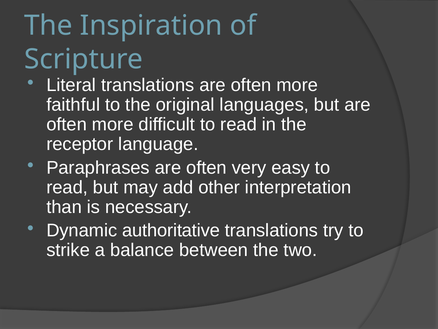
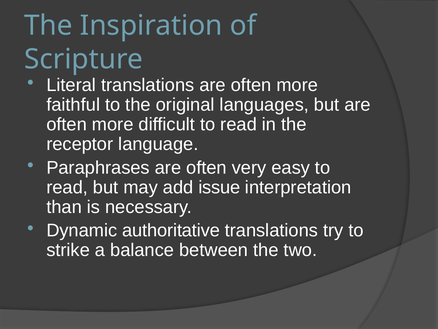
other: other -> issue
